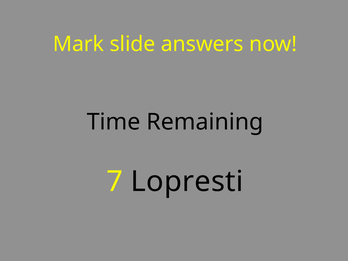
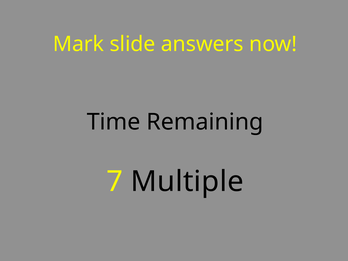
Lopresti: Lopresti -> Multiple
